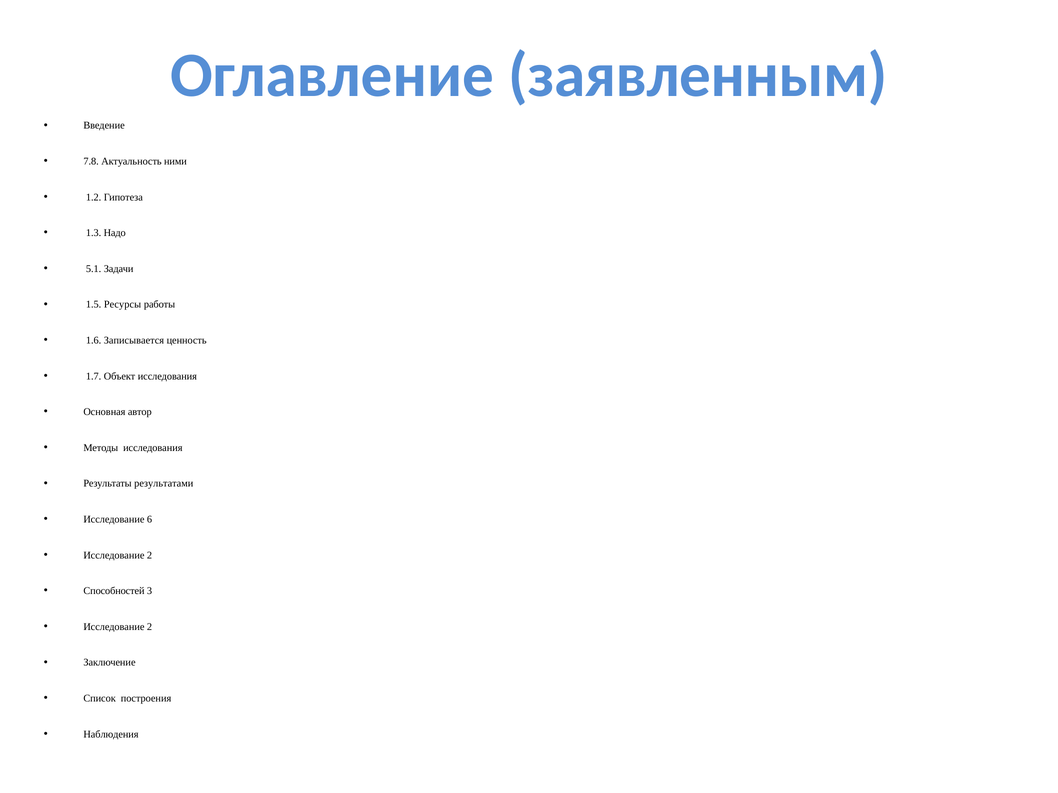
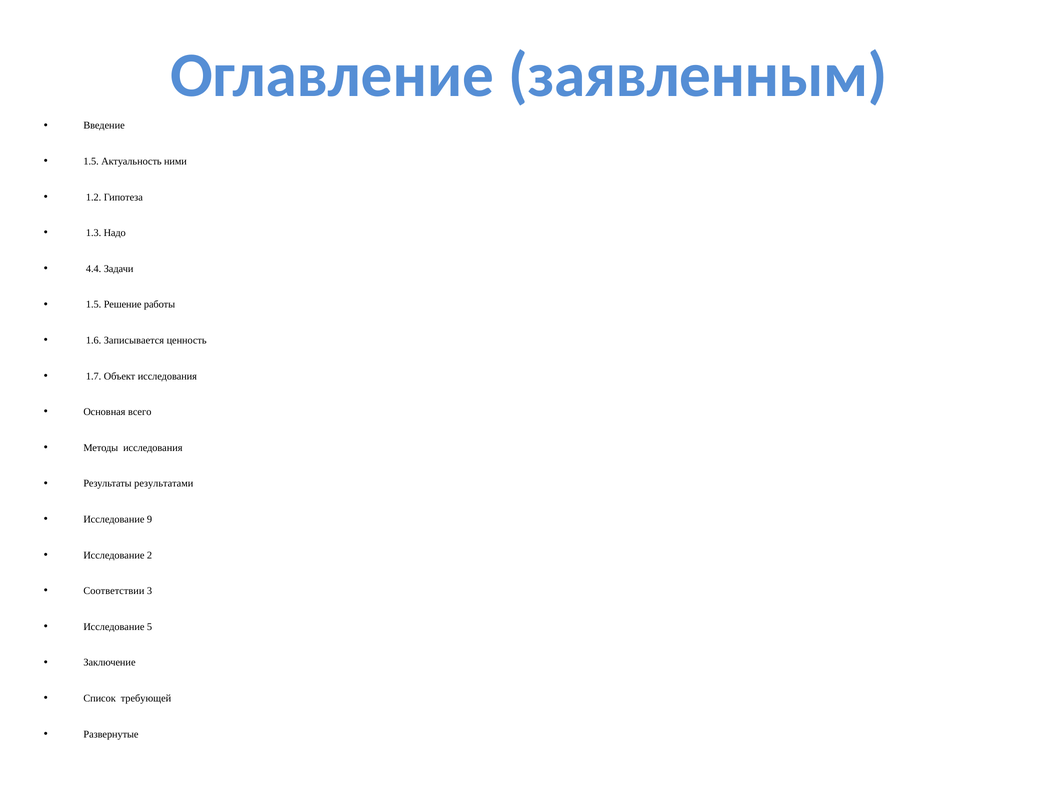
7.8 at (91, 161): 7.8 -> 1.5
5.1: 5.1 -> 4.4
Ресурсы: Ресурсы -> Решение
автор: автор -> всего
6: 6 -> 9
Способностей: Способностей -> Соответствии
2 at (149, 627): 2 -> 5
построения: построения -> требующей
Наблюдения: Наблюдения -> Развернутые
